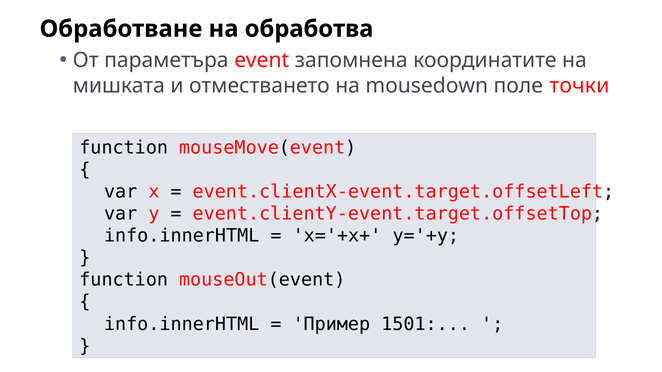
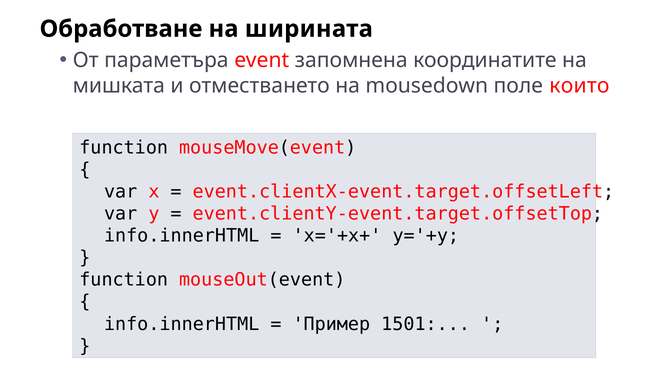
обработва: обработва -> ширината
точки: точки -> които
